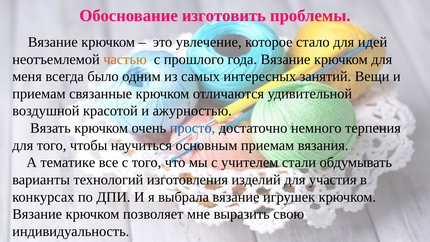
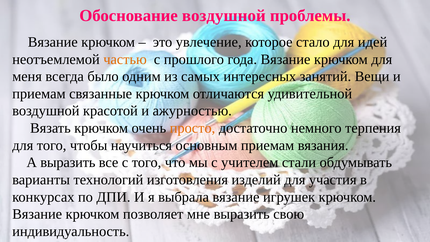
Обоснование изготовить: изготовить -> воздушной
просто colour: blue -> orange
А тематике: тематике -> выразить
